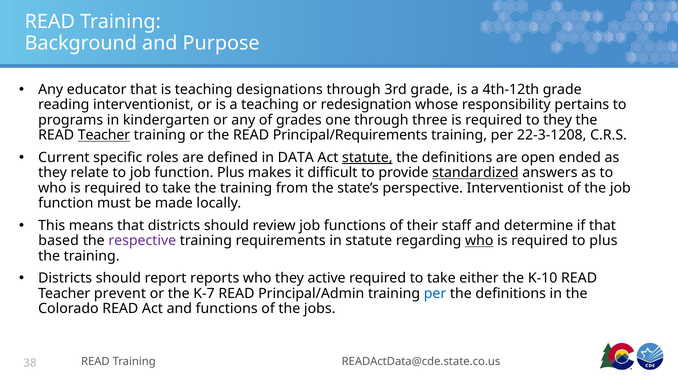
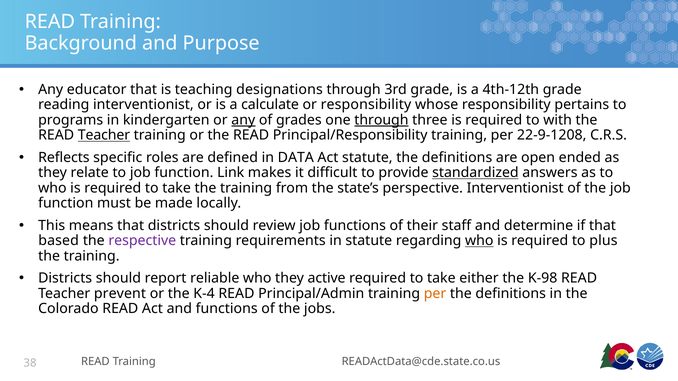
a teaching: teaching -> calculate
or redesignation: redesignation -> responsibility
any at (243, 120) underline: none -> present
through at (381, 120) underline: none -> present
to they: they -> with
Principal/Requirements: Principal/Requirements -> Principal/Responsibility
22-3-1208: 22-3-1208 -> 22-9-1208
Current: Current -> Reflects
statute at (367, 158) underline: present -> none
function Plus: Plus -> Link
reports: reports -> reliable
K-10: K-10 -> K-98
K-7: K-7 -> K-4
per at (435, 294) colour: blue -> orange
